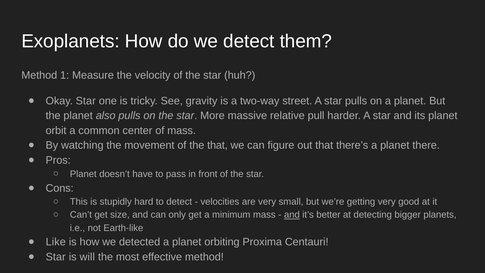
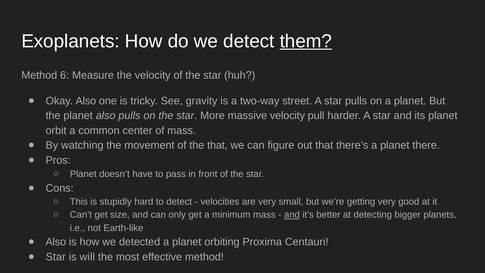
them underline: none -> present
1: 1 -> 6
Okay Star: Star -> Also
massive relative: relative -> velocity
Like at (56, 242): Like -> Also
